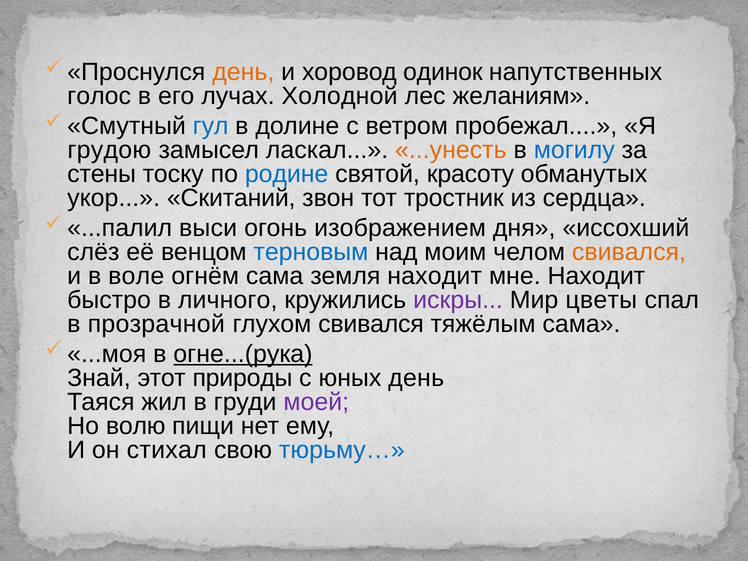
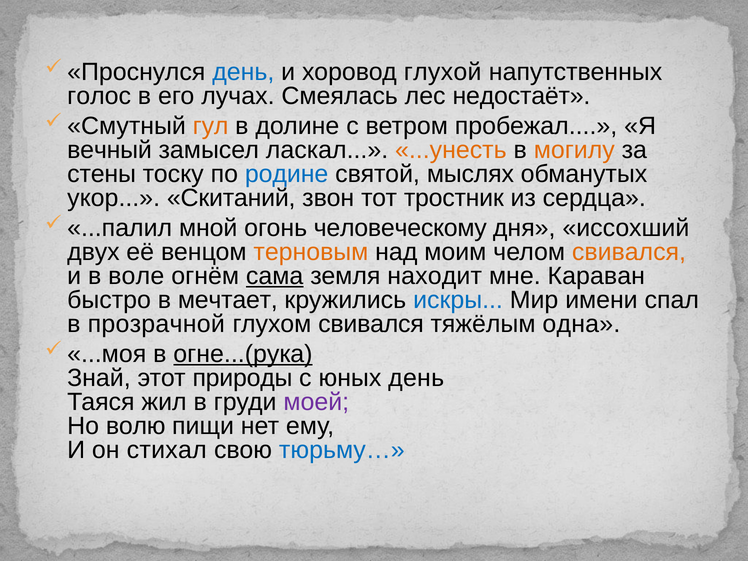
день at (243, 72) colour: orange -> blue
одинок: одинок -> глухой
Холодной: Холодной -> Смеялась
желаниям: желаниям -> недостаёт
гул colour: blue -> orange
грудою: грудою -> вечный
могилу colour: blue -> orange
красоту: красоту -> мыслях
выси: выси -> мной
изображением: изображением -> человеческому
слёз: слёз -> двух
терновым colour: blue -> orange
сама at (275, 276) underline: none -> present
мне Находит: Находит -> Караван
личного: личного -> мечтает
искры colour: purple -> blue
цветы: цветы -> имени
тяжёлым сама: сама -> одна
